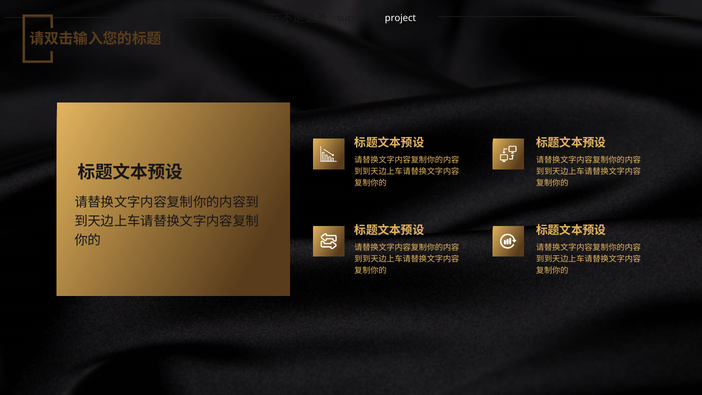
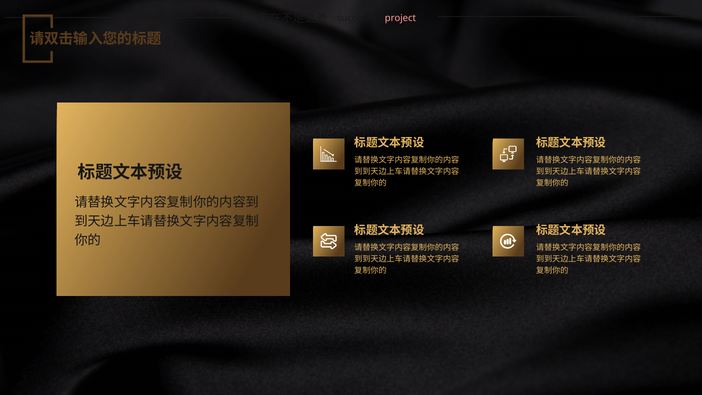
project colour: white -> pink
